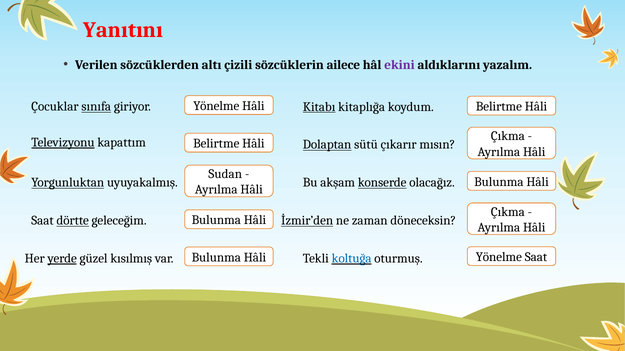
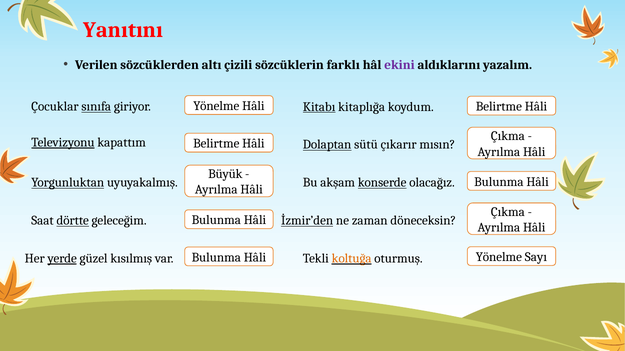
ailece: ailece -> farklı
Sudan: Sudan -> Büyük
Yönelme Saat: Saat -> Sayı
koltuğa colour: blue -> orange
